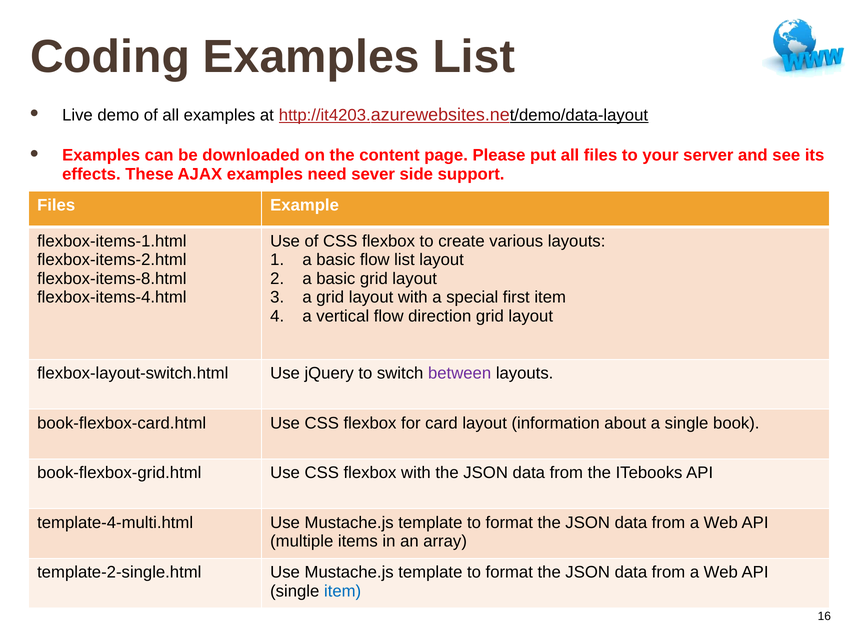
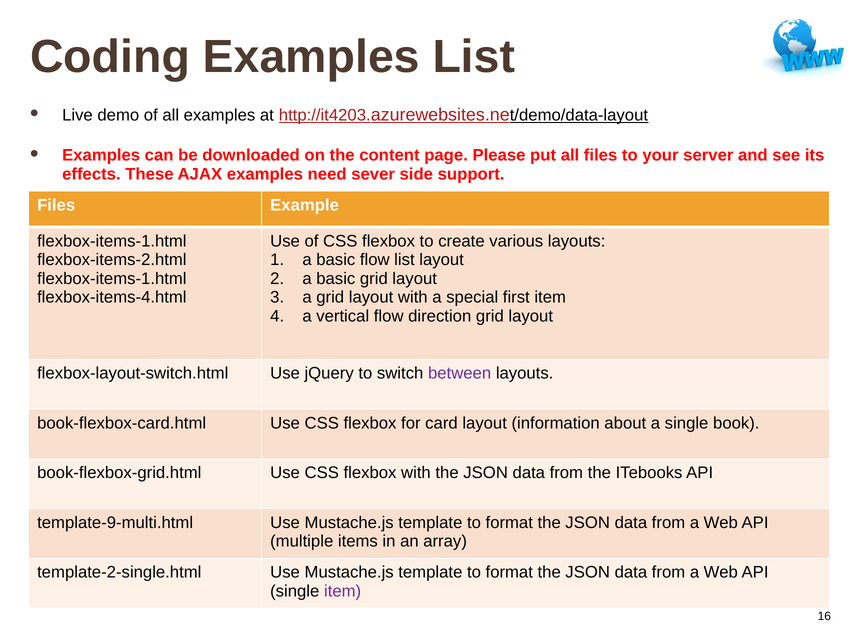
flexbox-items-8.html at (112, 278): flexbox-items-8.html -> flexbox-items-1.html
template-4-multi.html: template-4-multi.html -> template-9-multi.html
item at (343, 591) colour: blue -> purple
